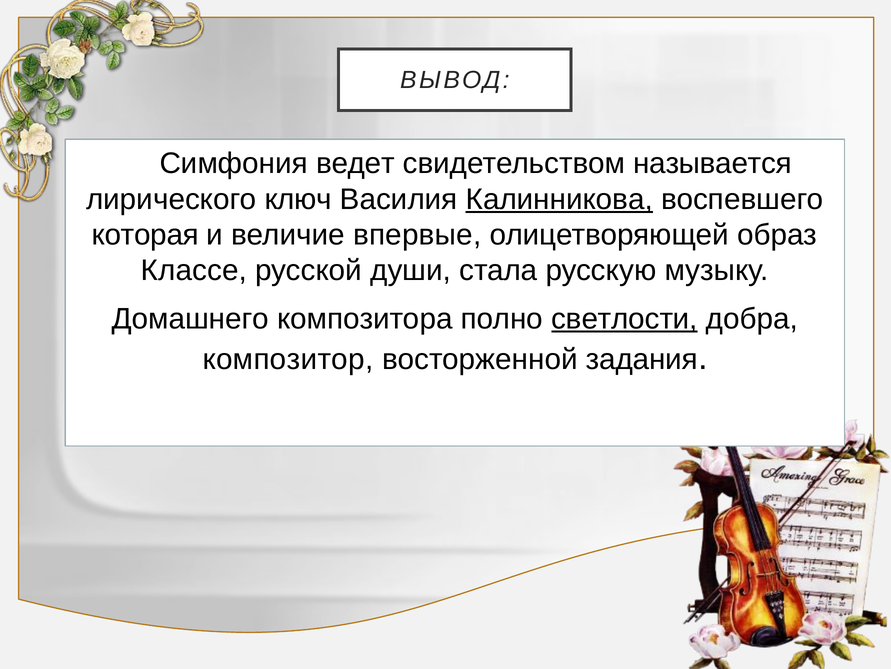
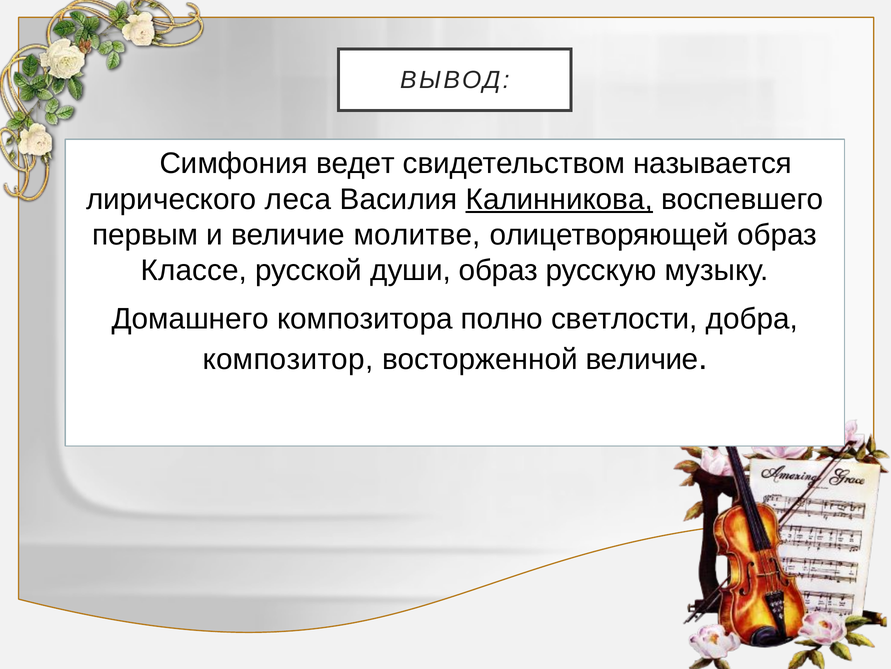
ключ: ключ -> леса
которая: которая -> первым
впервые: впервые -> молитве
души стала: стала -> образ
светлости underline: present -> none
восторженной задания: задания -> величие
